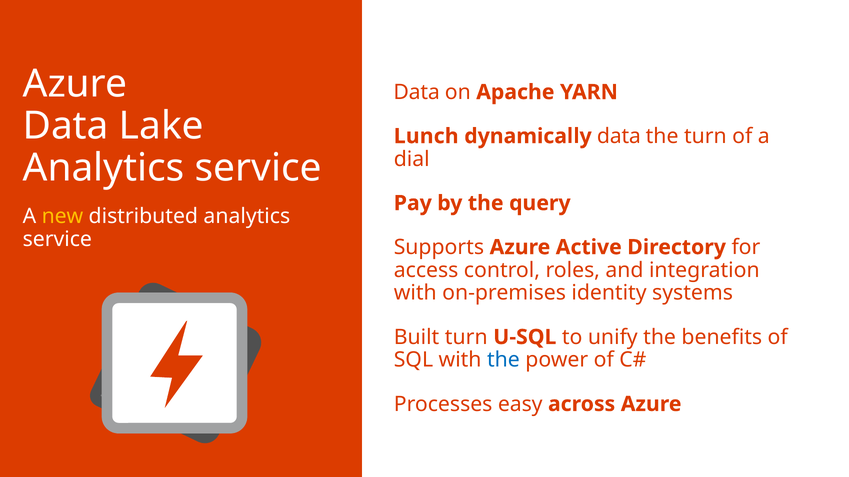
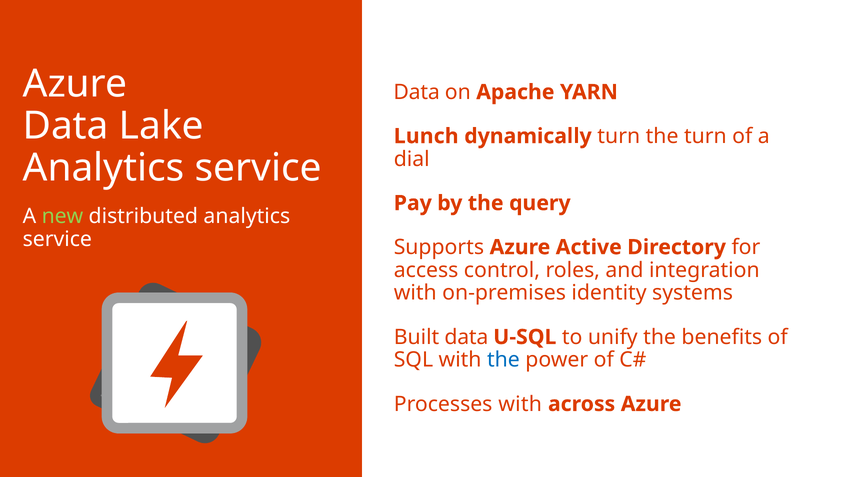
dynamically data: data -> turn
new colour: yellow -> light green
Built turn: turn -> data
Processes easy: easy -> with
